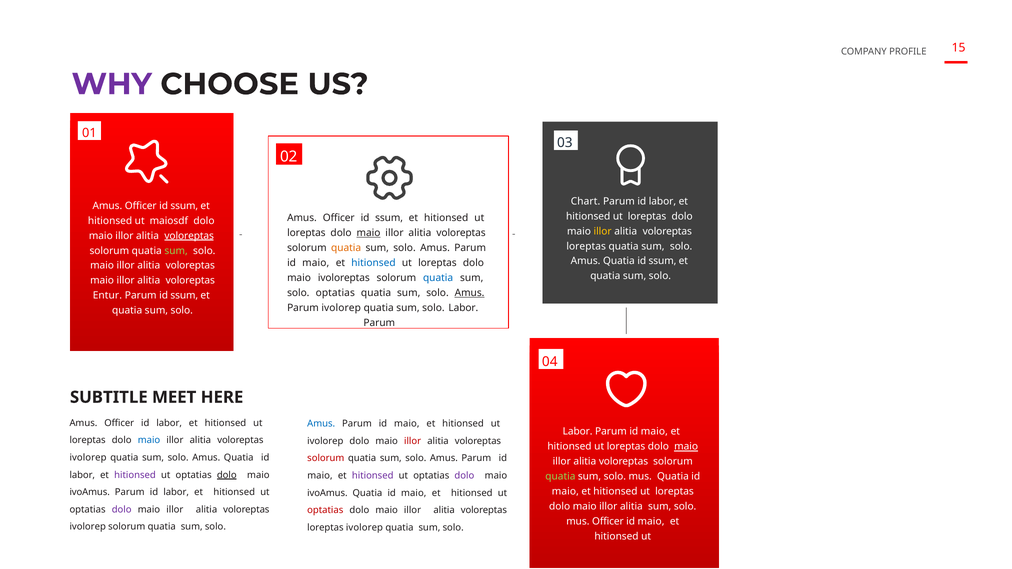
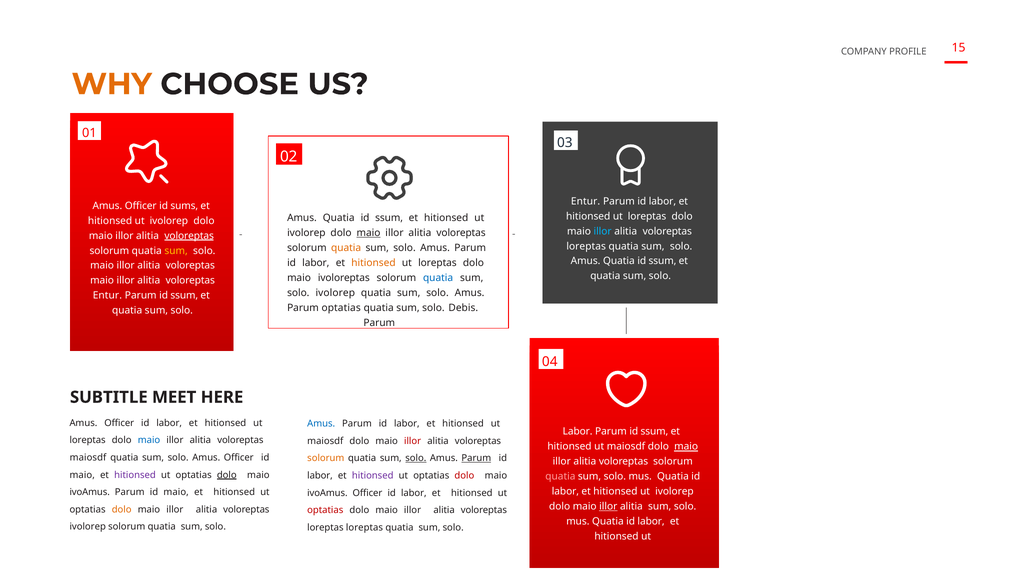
WHY colour: purple -> orange
Chart at (586, 201): Chart -> Entur
ssum at (184, 206): ssum -> sums
Officer at (339, 218): Officer -> Quatia
maiosdf at (169, 221): maiosdf -> ivolorep
illor at (603, 231) colour: yellow -> light blue
loreptas at (306, 233): loreptas -> ivolorep
sum at (176, 251) colour: light green -> yellow
maio at (316, 263): maio -> labor
hitionsed at (373, 263) colour: blue -> orange
solo optatias: optatias -> ivolorep
Amus at (470, 293) underline: present -> none
Parum ivolorep: ivolorep -> optatias
Labor at (463, 308): Labor -> Debis
maio at (407, 424): maio -> labor
maio at (654, 432): maio -> ssum
ivolorep at (325, 441): ivolorep -> maiosdf
loreptas at (626, 447): loreptas -> maiosdf
ivolorep at (88, 458): ivolorep -> maiosdf
Quatia at (239, 458): Quatia -> Officer
solorum at (326, 458) colour: red -> orange
solo at (416, 458) underline: none -> present
Parum at (476, 458) underline: none -> present
labor at (82, 475): labor -> maio
maio at (320, 476): maio -> labor
dolo at (464, 476) colour: purple -> red
quatia at (560, 477) colour: light green -> pink
maio at (565, 492): maio -> labor
loreptas at (674, 492): loreptas -> ivolorep
ivoAmus Parum id labor: labor -> maio
ivoAmus Quatia: Quatia -> Officer
maio at (414, 493): maio -> labor
illor at (608, 507) underline: none -> present
dolo at (122, 510) colour: purple -> orange
Officer at (608, 522): Officer -> Quatia
maio at (651, 522): maio -> labor
loreptas ivolorep: ivolorep -> loreptas
